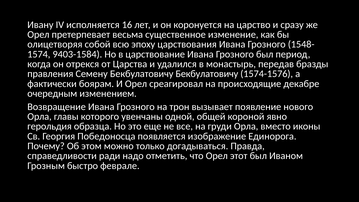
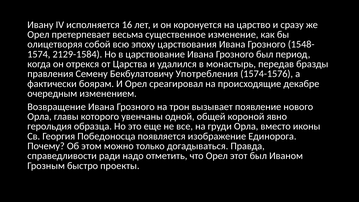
9403-1584: 9403-1584 -> 2129-1584
Бекбулатовичу Бекбулатовичу: Бекбулатовичу -> Употребления
феврале: феврале -> проекты
